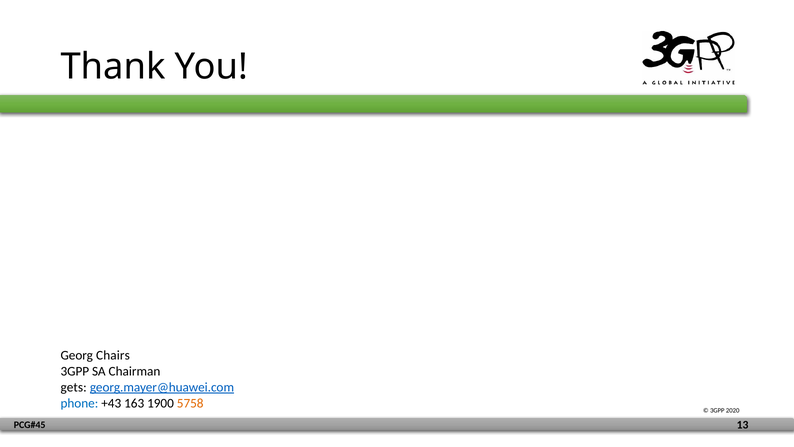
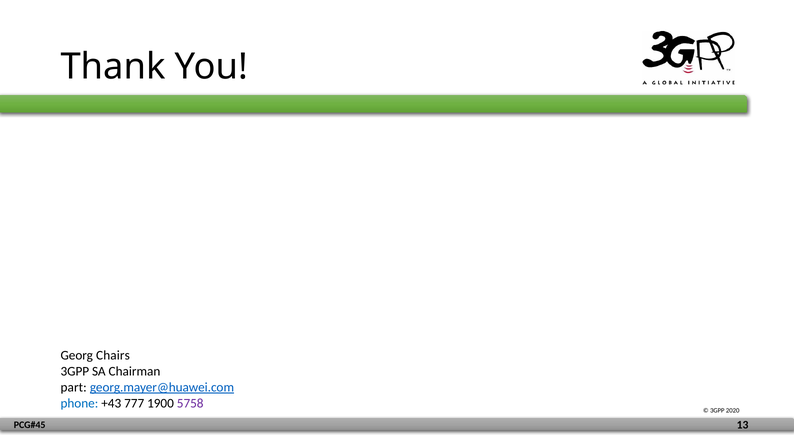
gets: gets -> part
163: 163 -> 777
5758 colour: orange -> purple
